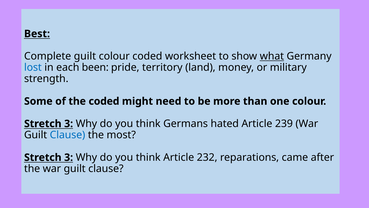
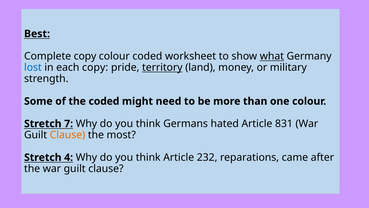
Complete guilt: guilt -> copy
each been: been -> copy
territory underline: none -> present
3 at (69, 123): 3 -> 7
239: 239 -> 831
Clause at (68, 135) colour: blue -> orange
3 at (69, 157): 3 -> 4
